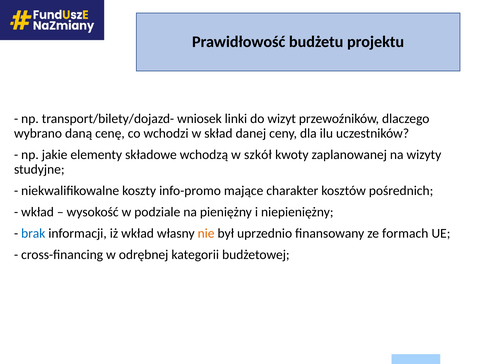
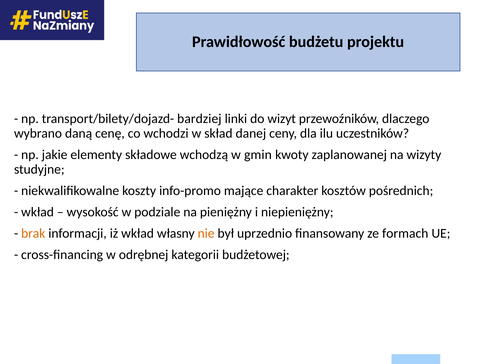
wniosek: wniosek -> bardziej
szkół: szkół -> gmin
brak colour: blue -> orange
